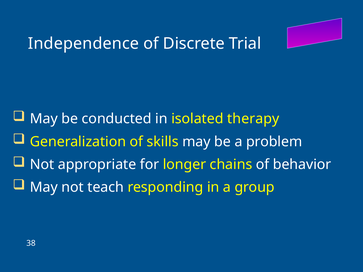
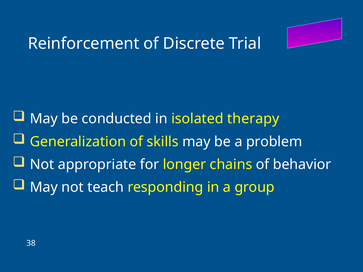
Independence: Independence -> Reinforcement
